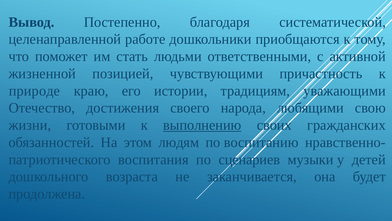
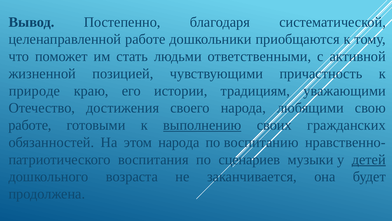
жизни at (30, 125): жизни -> работе
этом людям: людям -> народа
детей underline: none -> present
